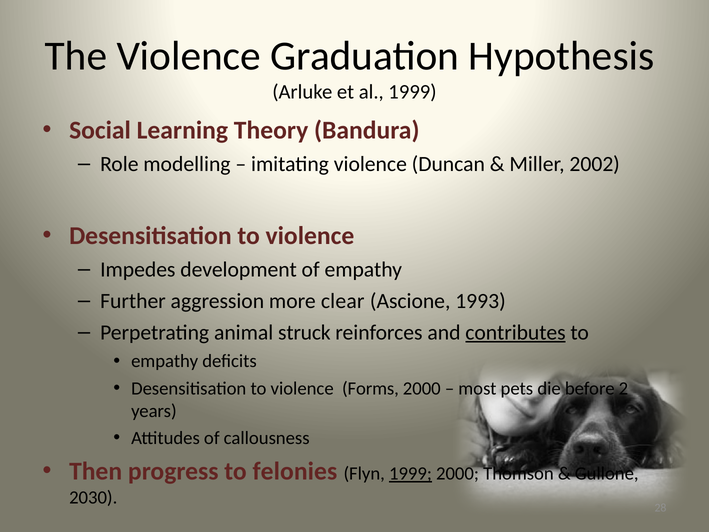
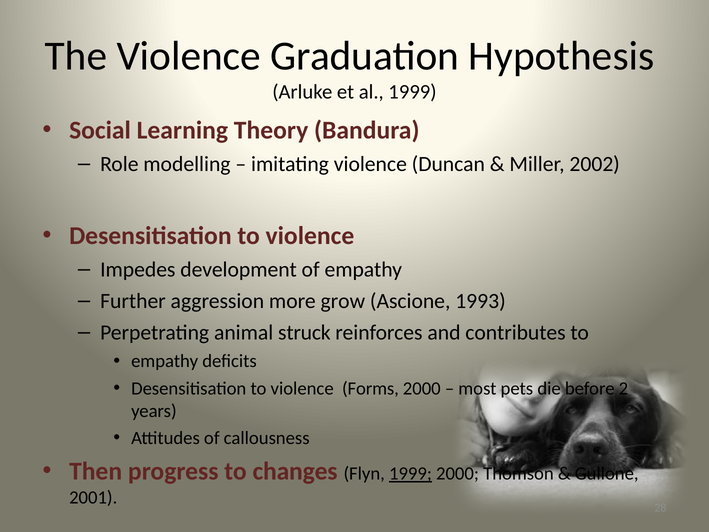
clear: clear -> grow
contributes underline: present -> none
felonies: felonies -> changes
2030: 2030 -> 2001
